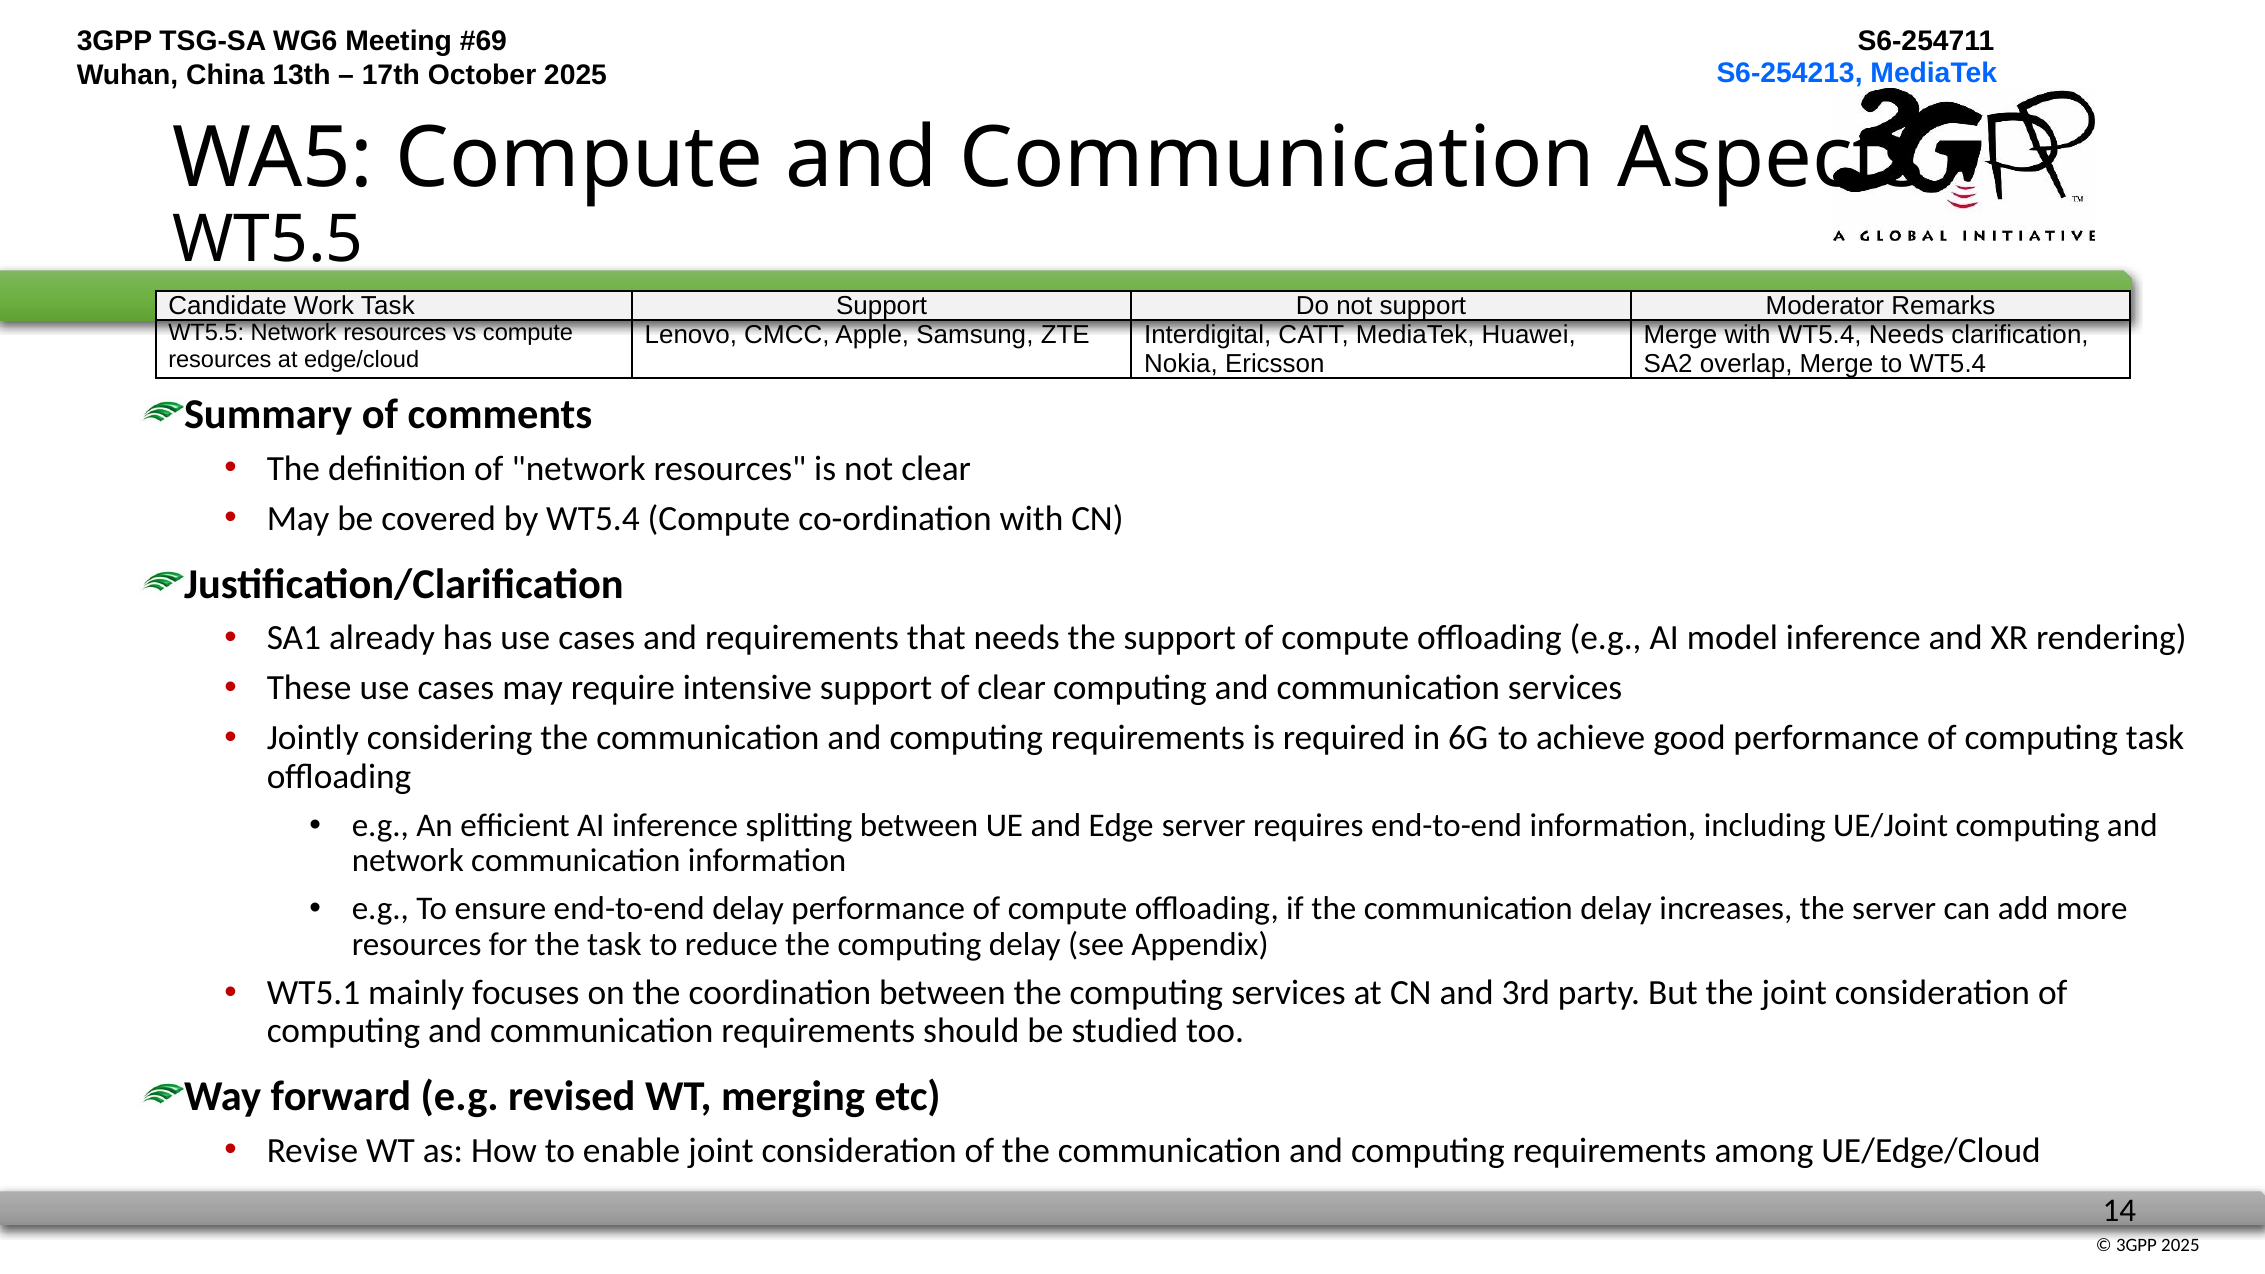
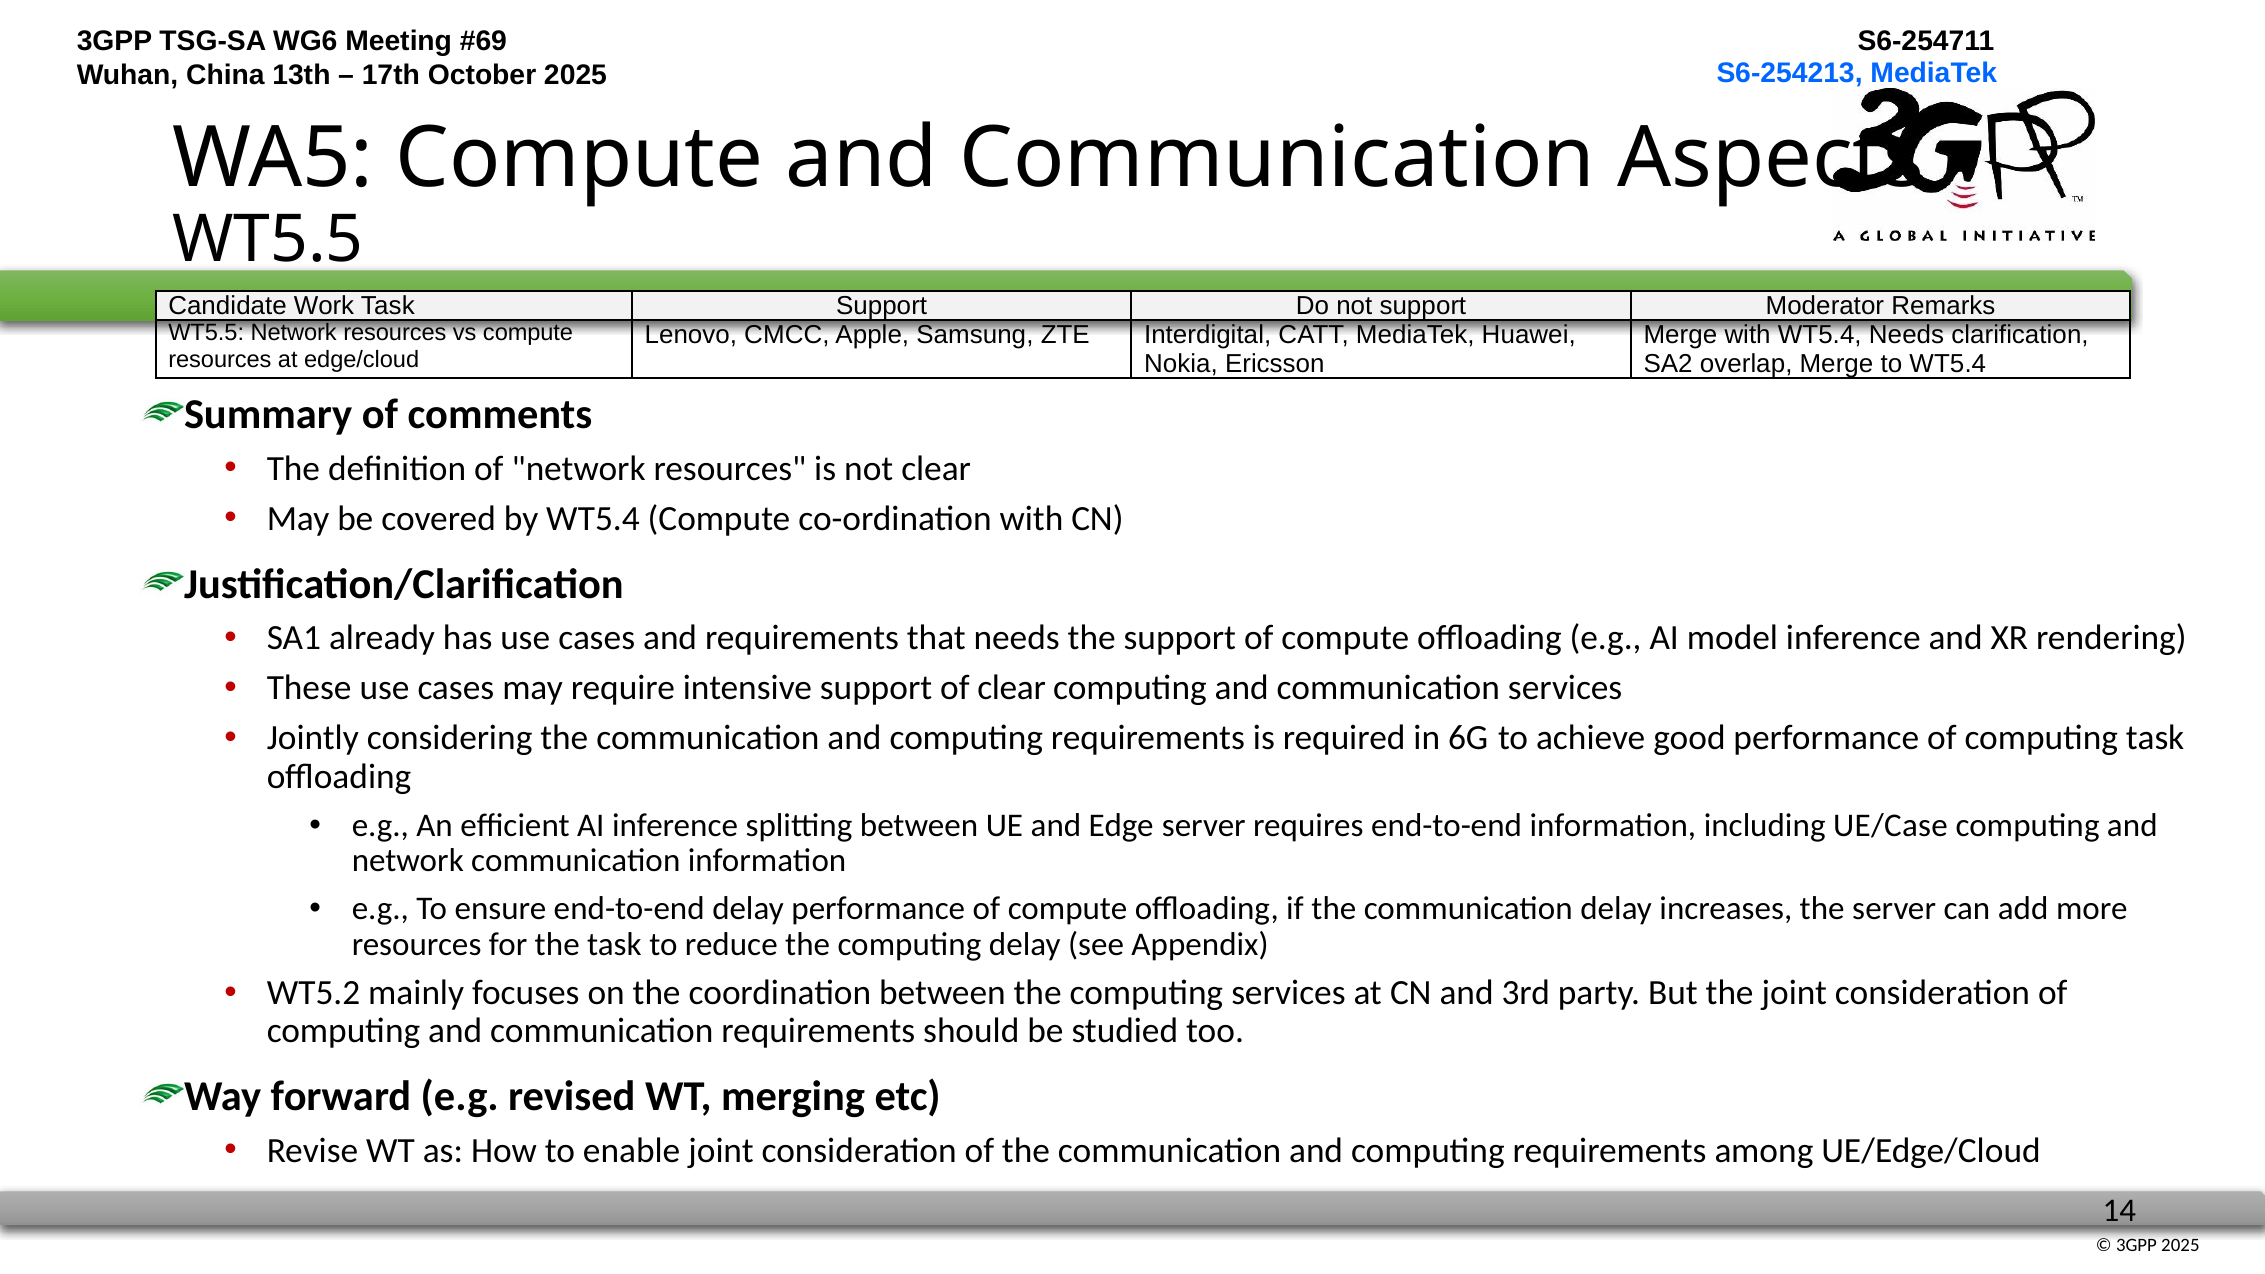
UE/Joint: UE/Joint -> UE/Case
WT5.1: WT5.1 -> WT5.2
